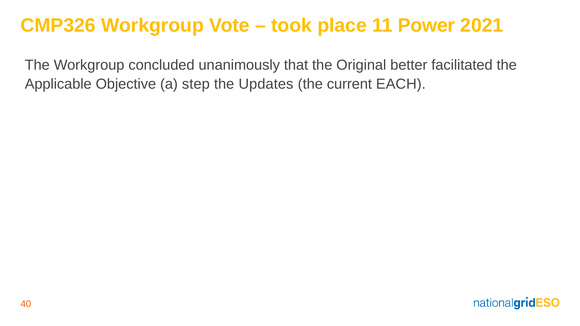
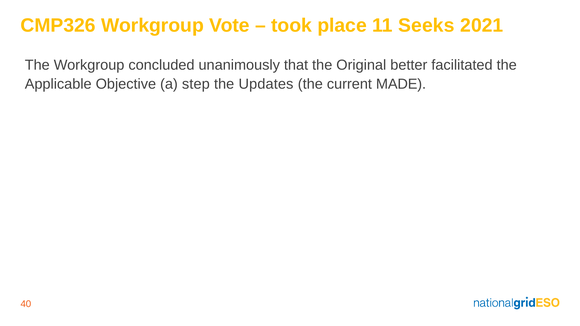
Power: Power -> Seeks
EACH: EACH -> MADE
